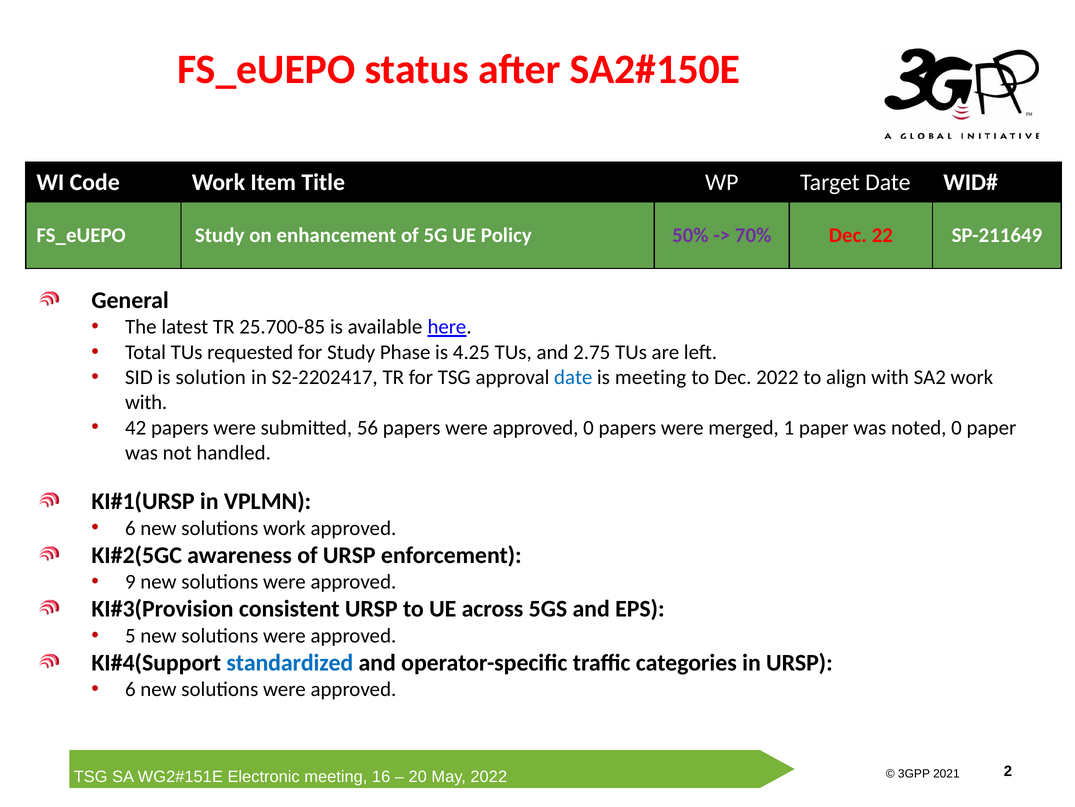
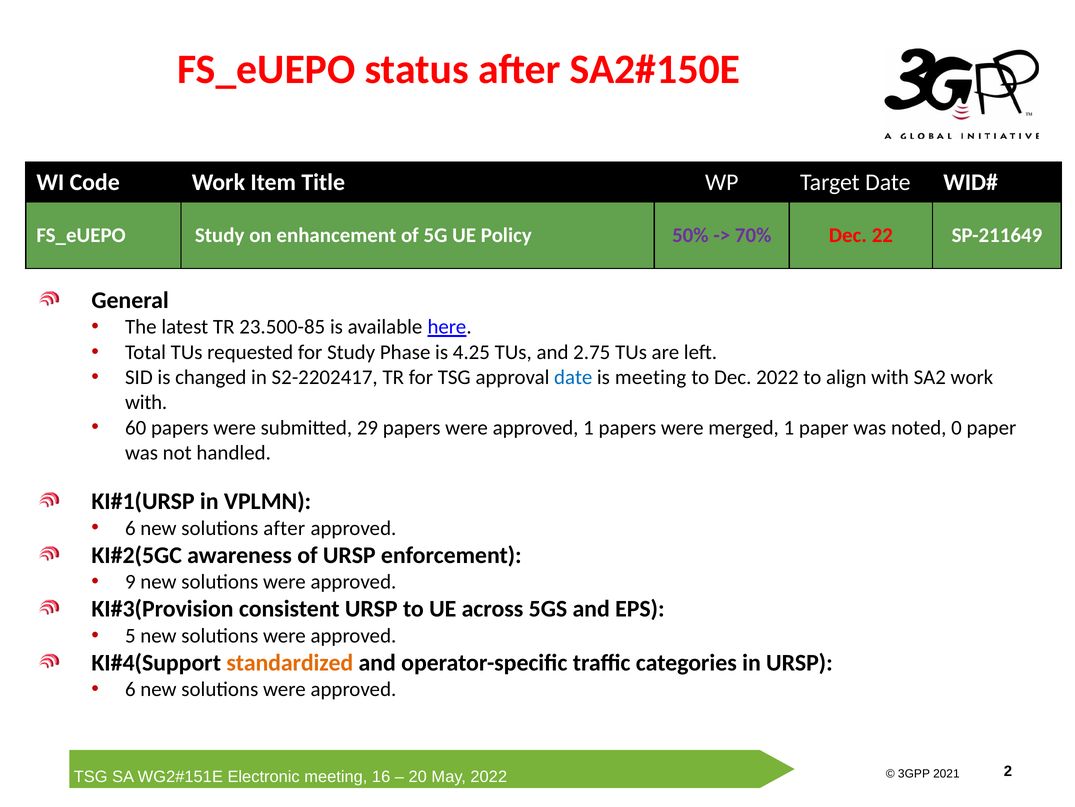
25.700-85: 25.700-85 -> 23.500-85
solution: solution -> changed
42: 42 -> 60
56: 56 -> 29
approved 0: 0 -> 1
solutions work: work -> after
standardized colour: blue -> orange
